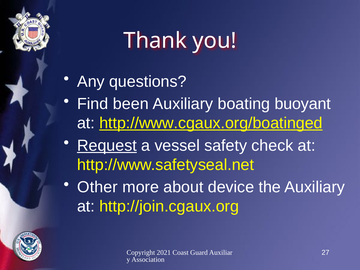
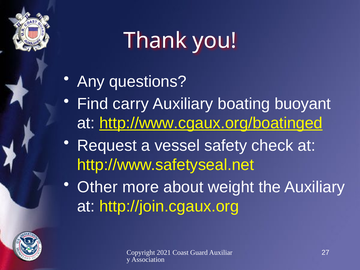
been: been -> carry
Request underline: present -> none
device: device -> weight
